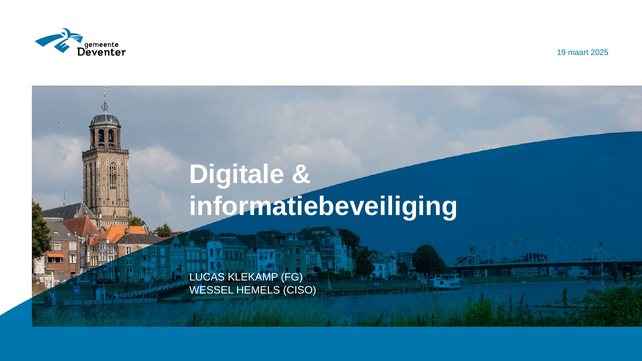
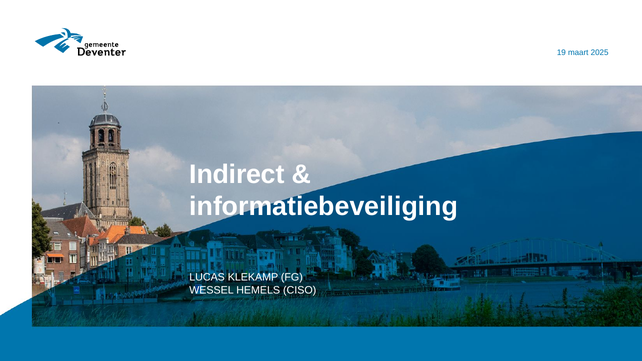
Digitale: Digitale -> Indirect
